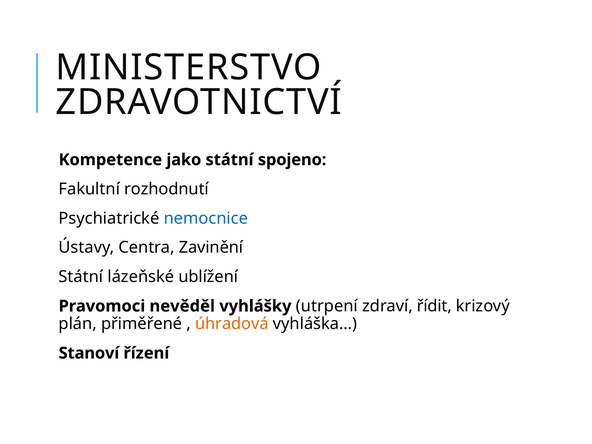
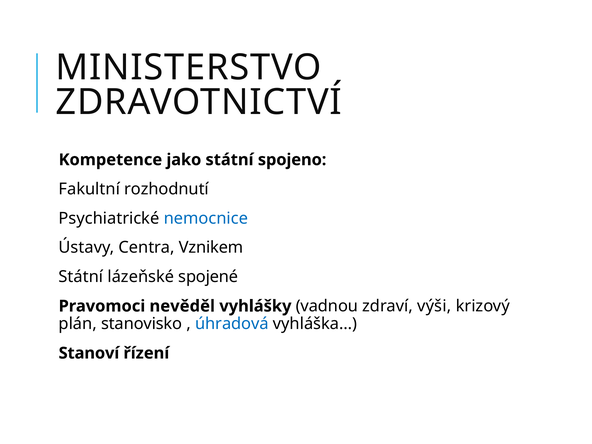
Zavinění: Zavinění -> Vznikem
ublížení: ublížení -> spojené
utrpení: utrpení -> vadnou
řídit: řídit -> výši
přiměřené: přiměřené -> stanovisko
úhradová colour: orange -> blue
